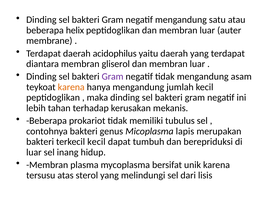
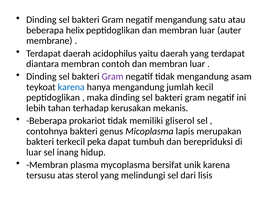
gliserol: gliserol -> contoh
karena at (71, 87) colour: orange -> blue
tubulus: tubulus -> gliserol
terkecil kecil: kecil -> peka
